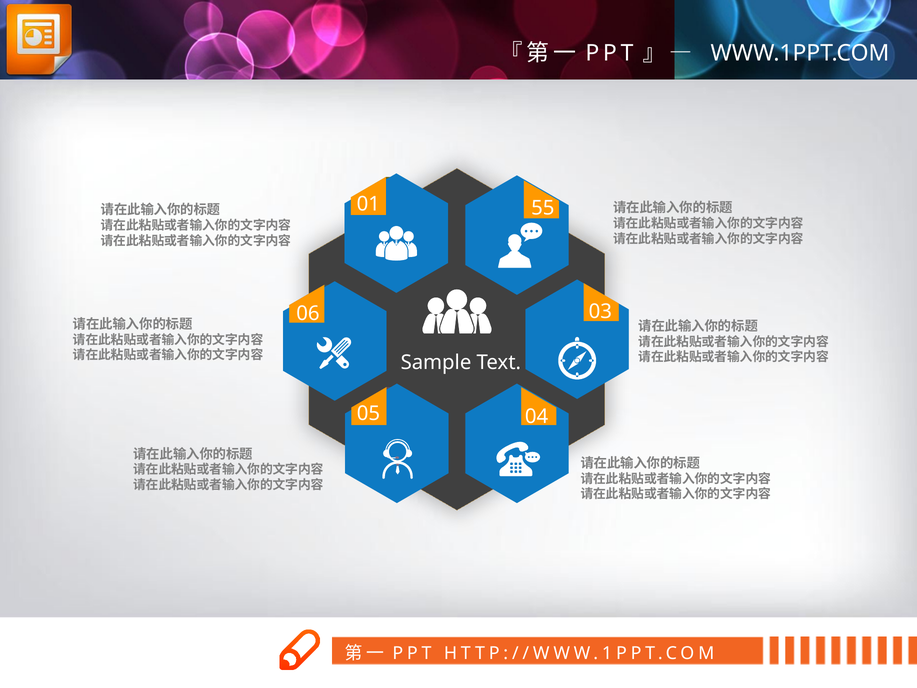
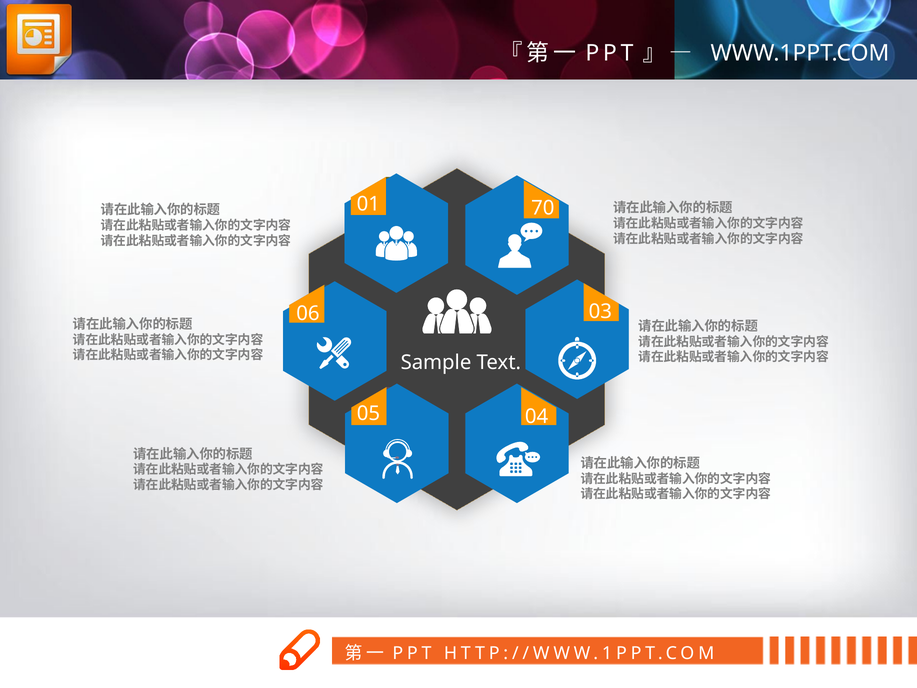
55: 55 -> 70
